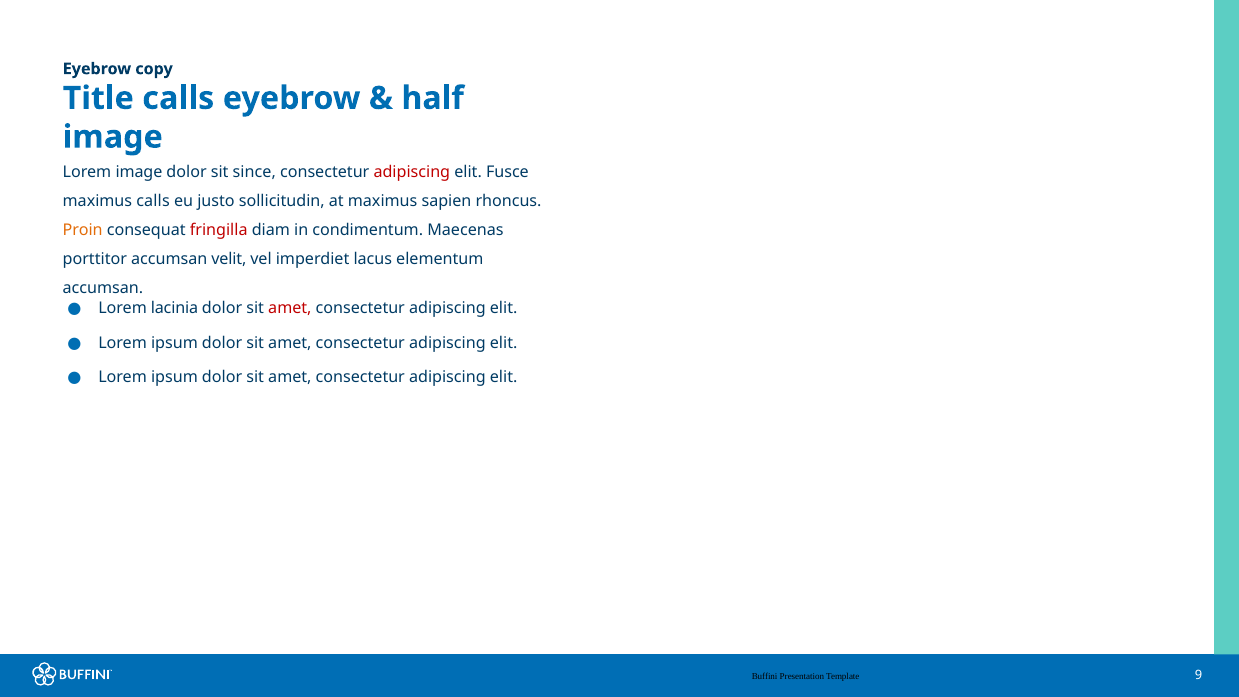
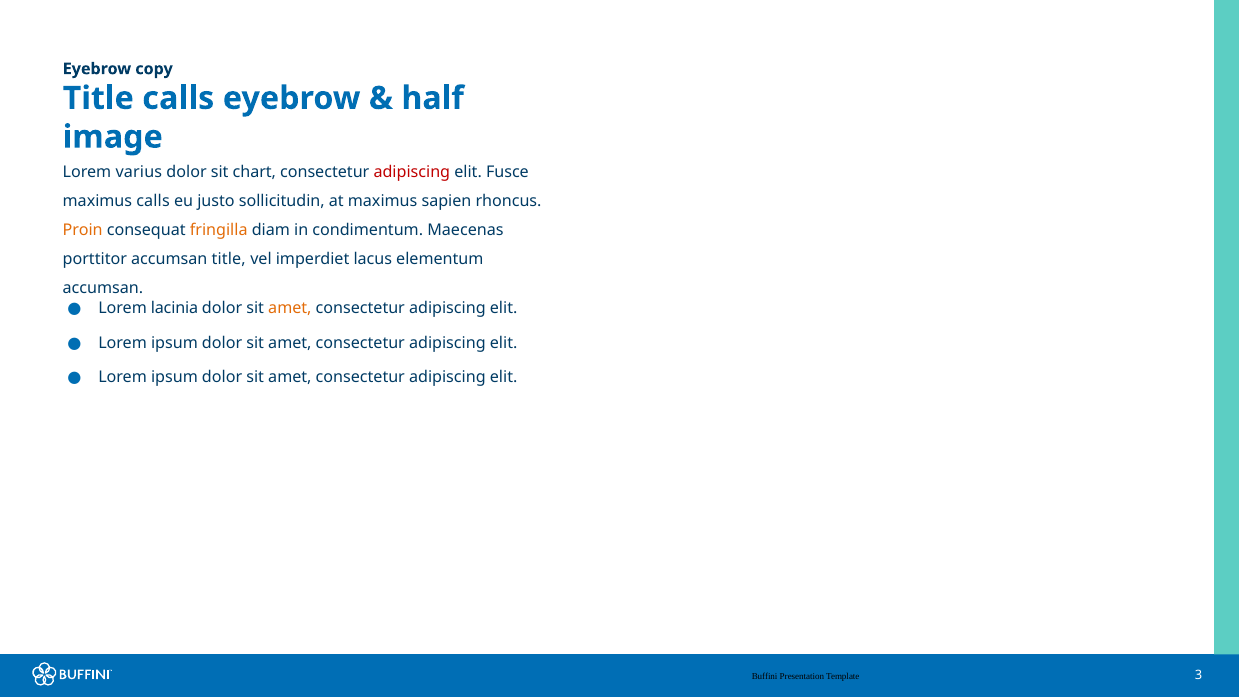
Lorem image: image -> varius
since: since -> chart
fringilla colour: red -> orange
accumsan velit: velit -> title
amet at (290, 308) colour: red -> orange
9: 9 -> 3
